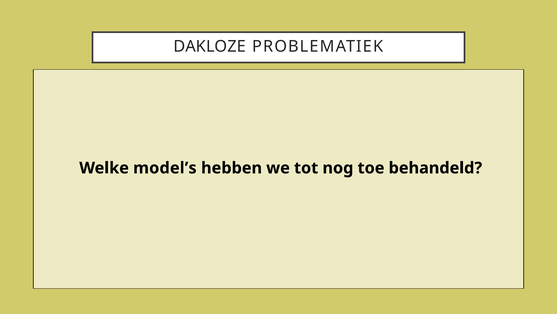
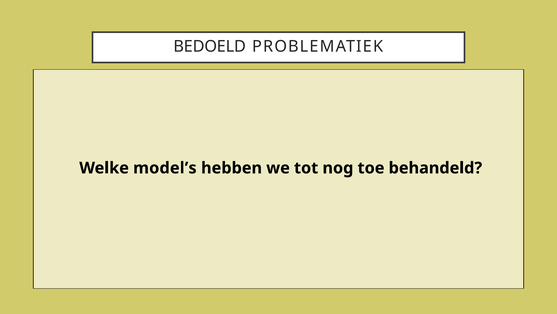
DAKLOZE: DAKLOZE -> BEDOELD
